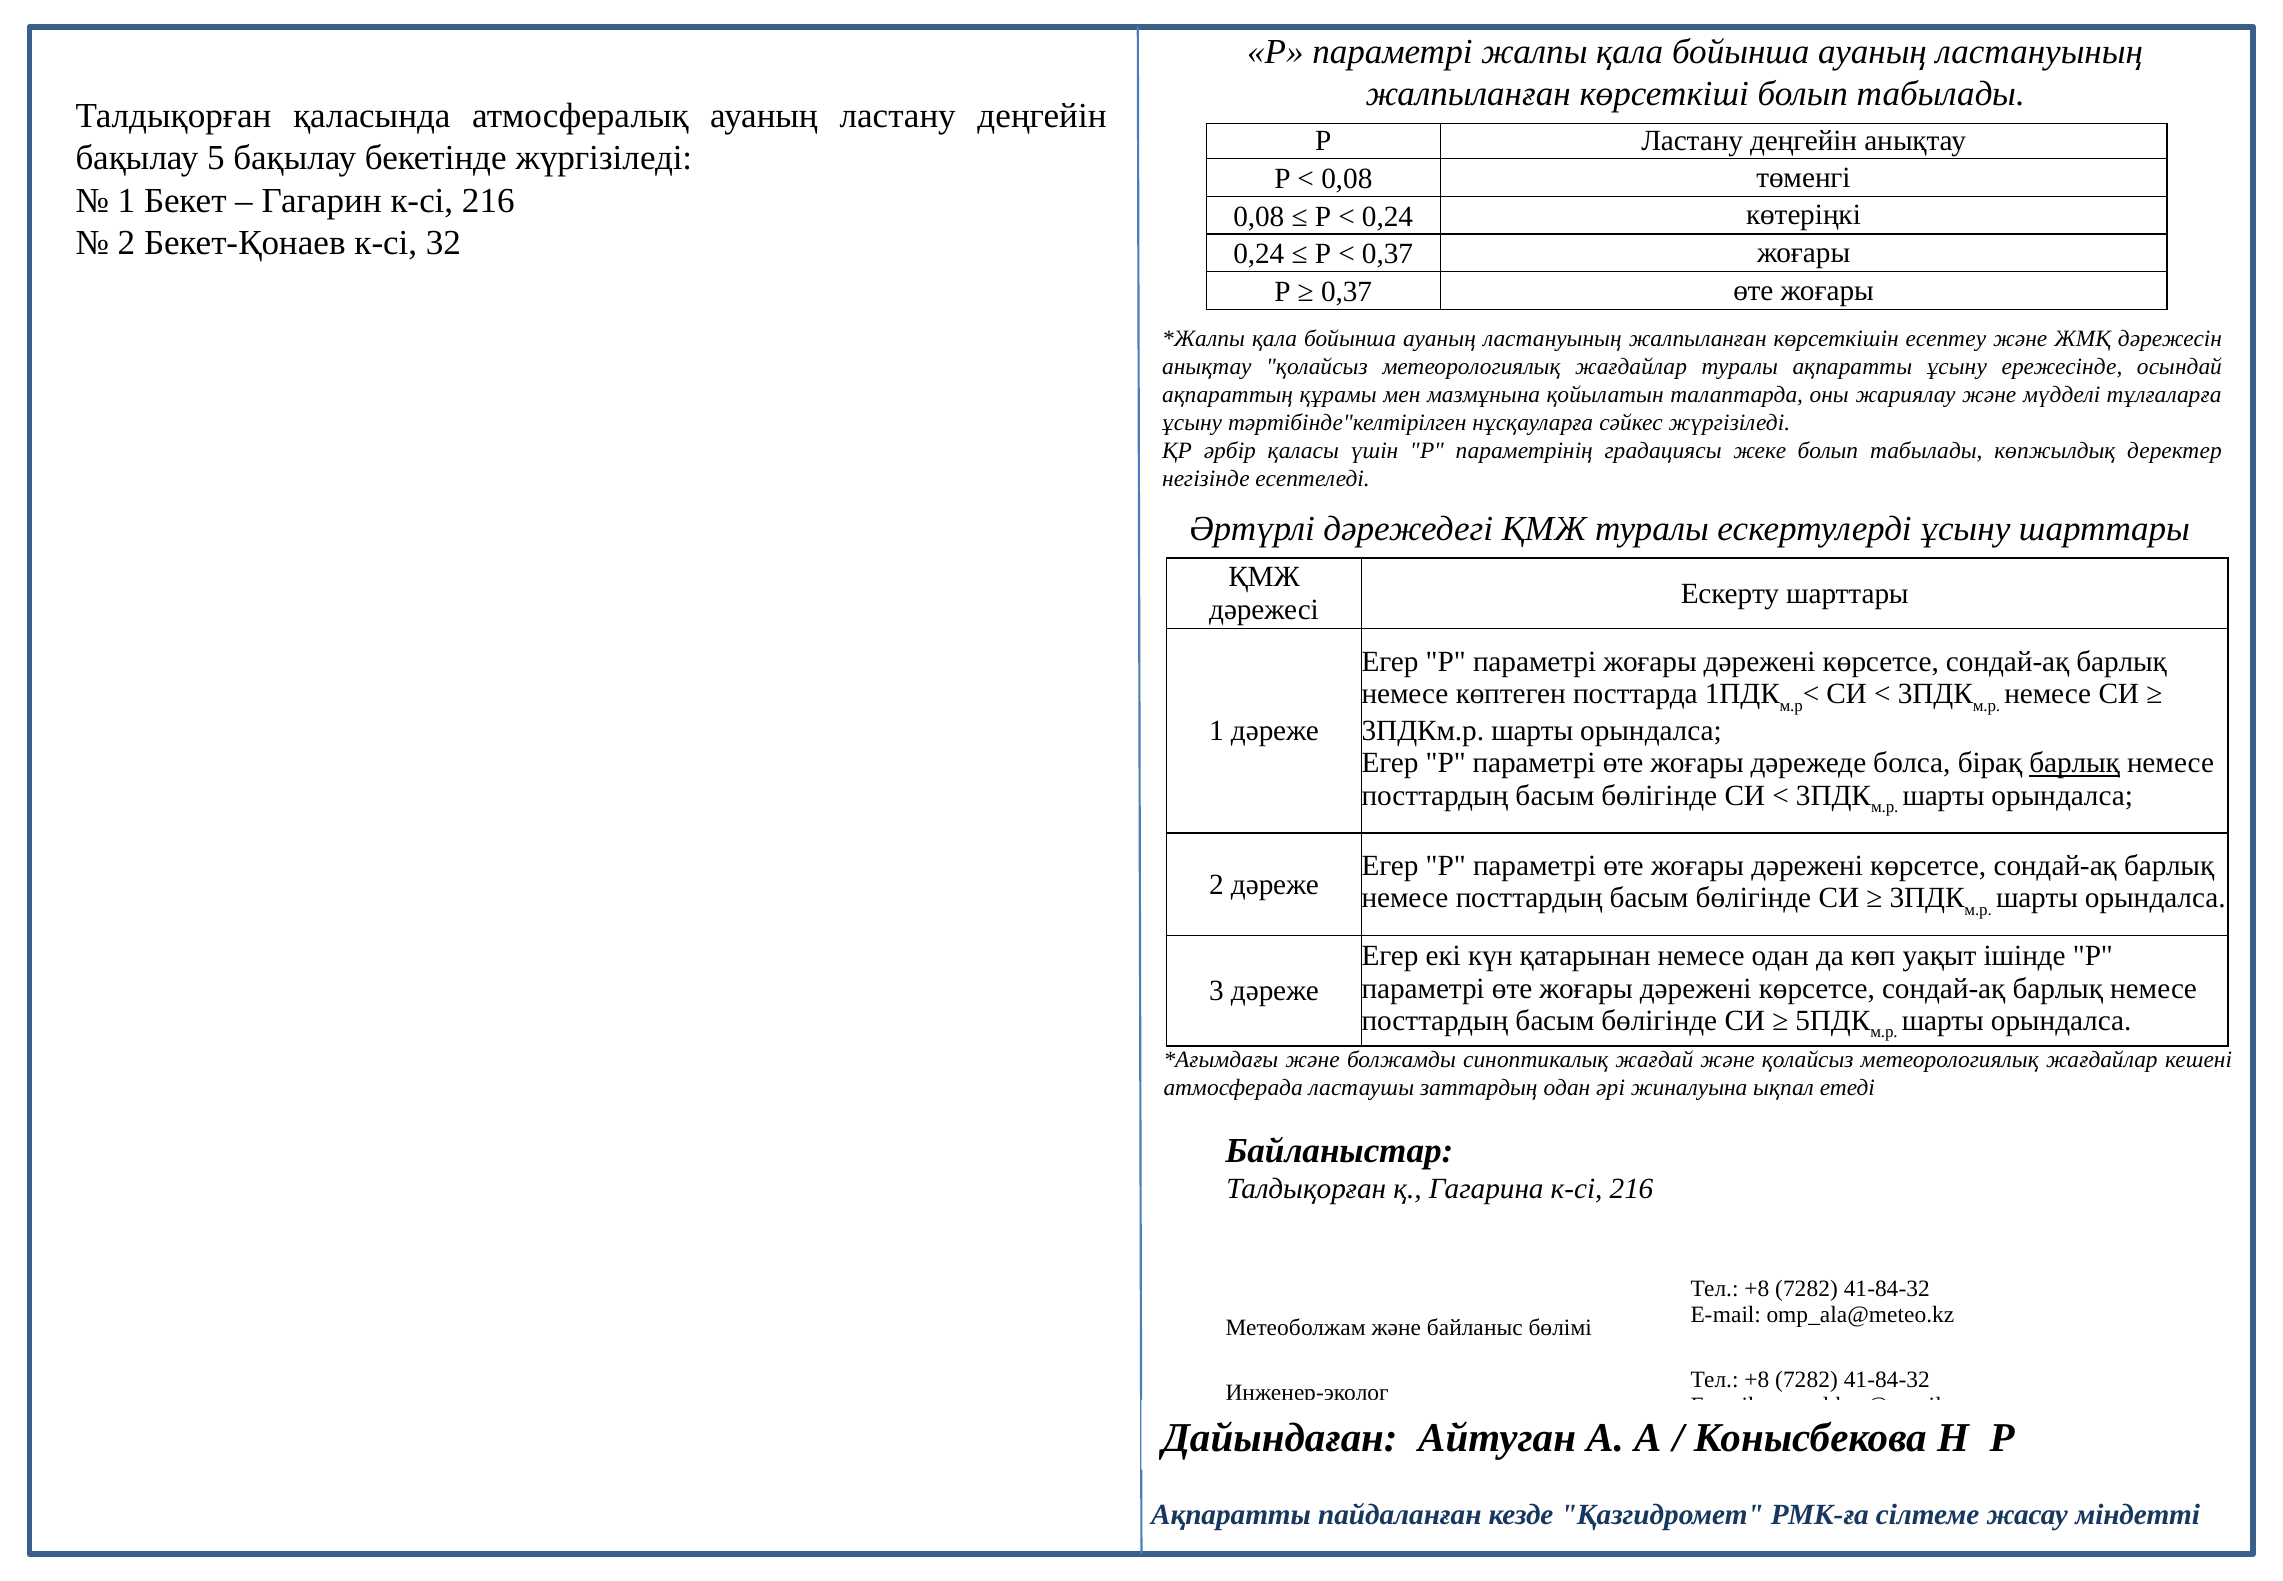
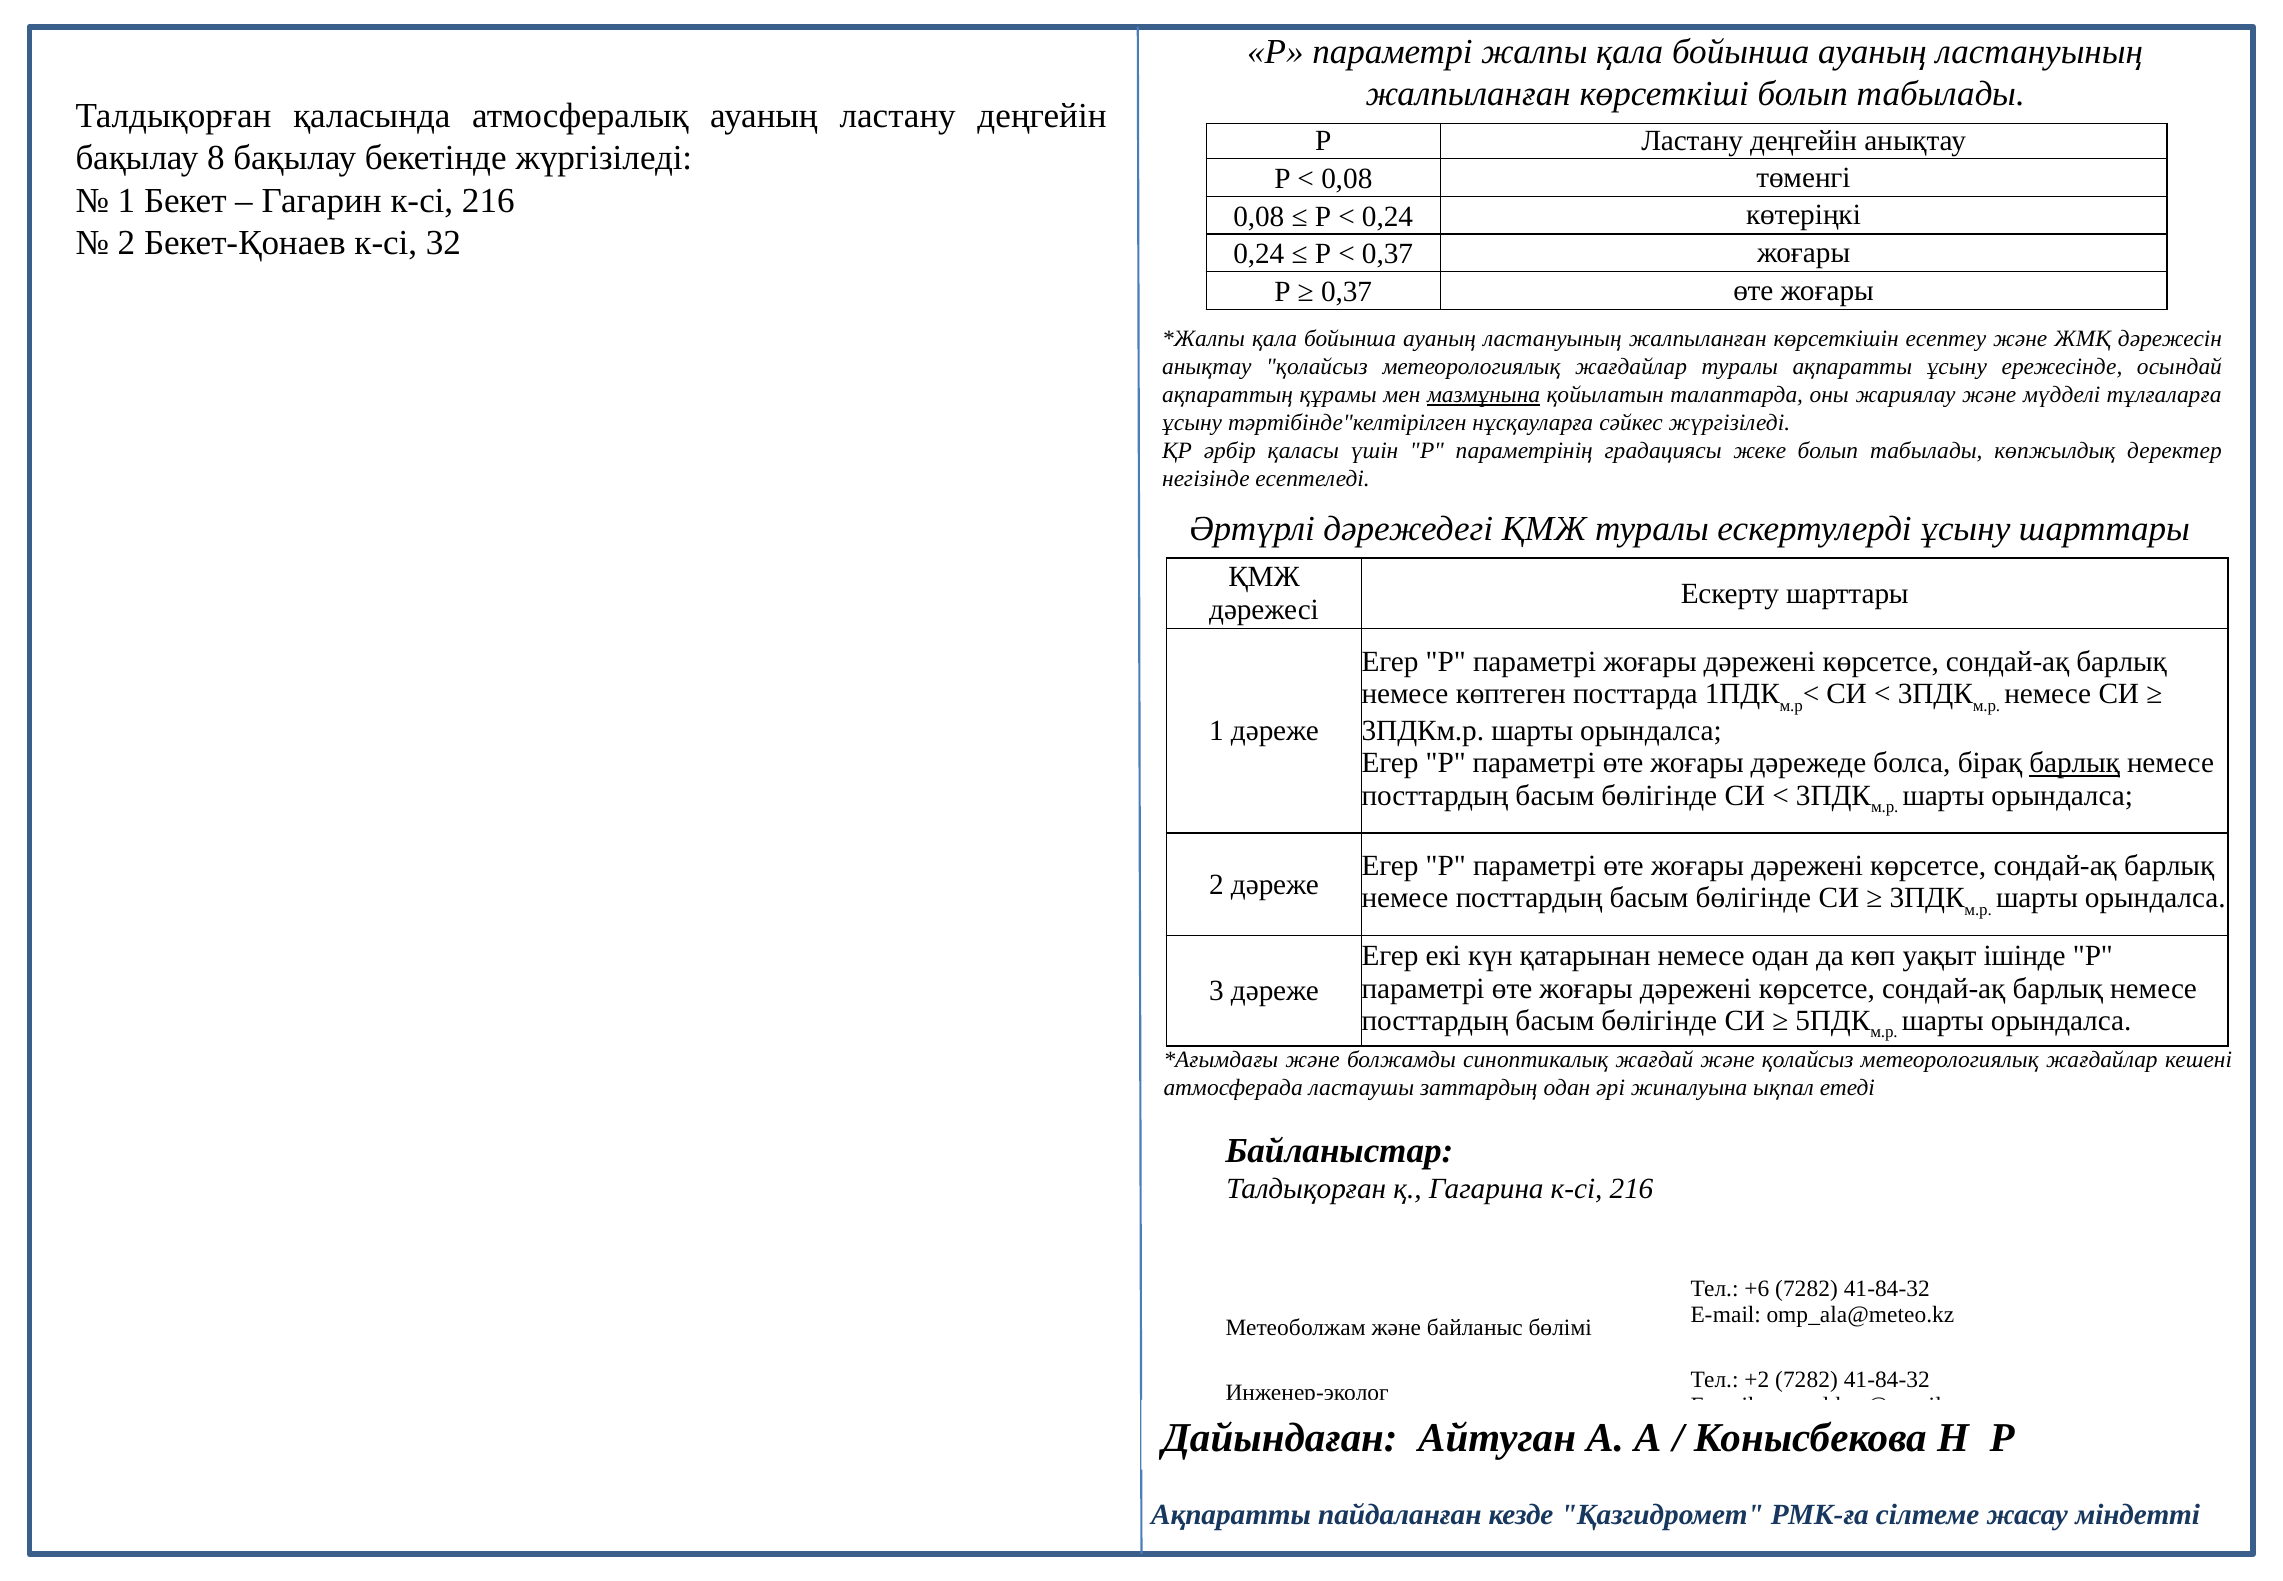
5: 5 -> 8
мазмұнына underline: none -> present
+8 at (1757, 1289): +8 -> +6
+8 at (1757, 1380): +8 -> +2
